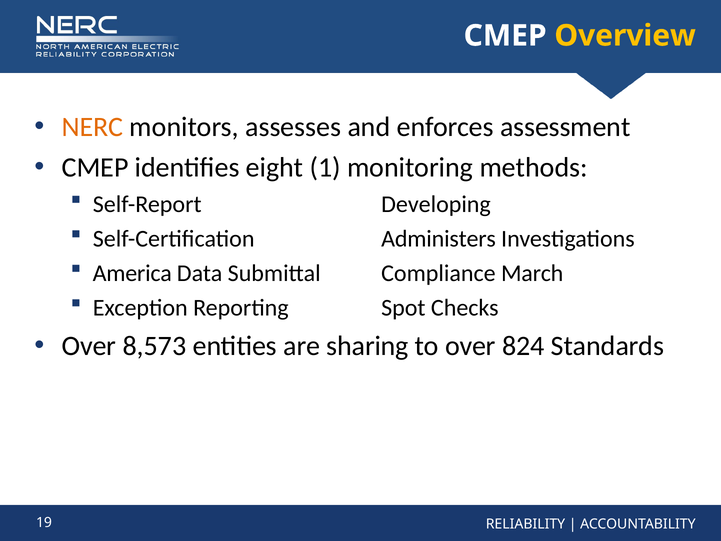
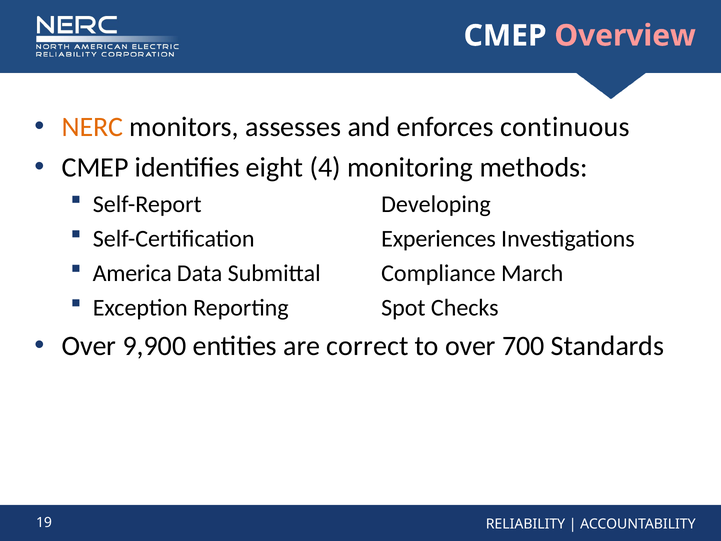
Overview colour: yellow -> pink
assessment: assessment -> continuous
1: 1 -> 4
Administers: Administers -> Experiences
8,573: 8,573 -> 9,900
sharing: sharing -> correct
824: 824 -> 700
